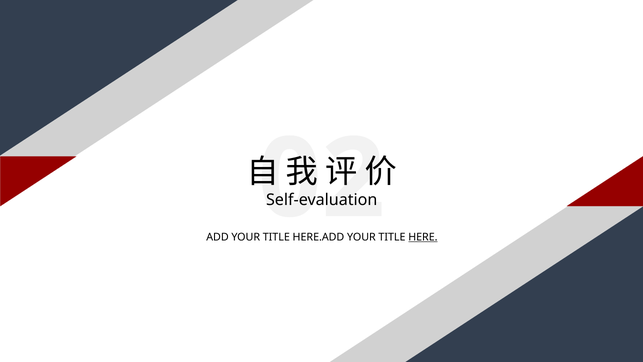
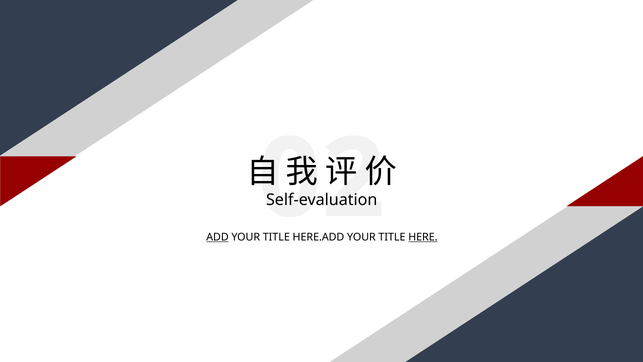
ADD underline: none -> present
